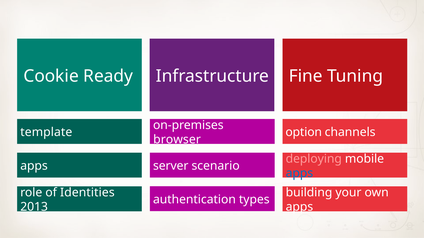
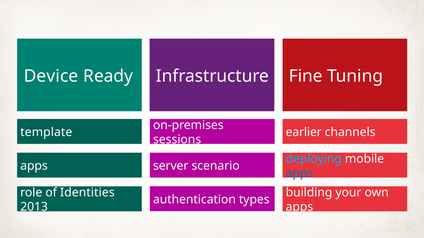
Cookie: Cookie -> Device
option: option -> earlier
browser: browser -> sessions
deploying colour: pink -> light blue
